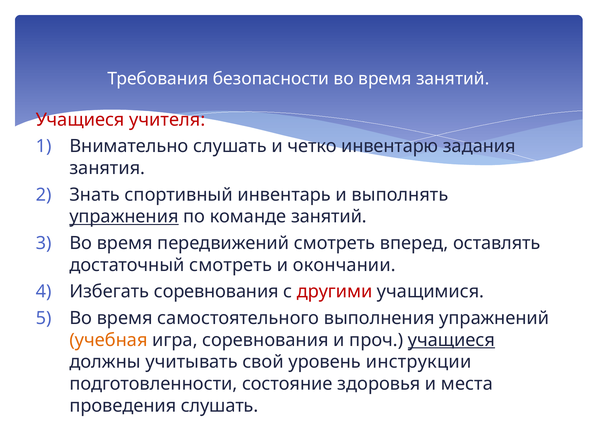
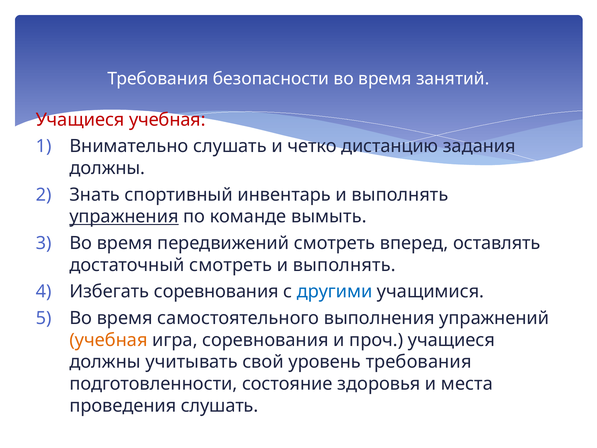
Учащиеся учителя: учителя -> учебная
инвентарю: инвентарю -> дистанцию
занятия at (107, 168): занятия -> должны
команде занятий: занятий -> вымыть
окончании at (344, 265): окончании -> выполнять
другими colour: red -> blue
учащиеся at (451, 340) underline: present -> none
уровень инструкции: инструкции -> требования
